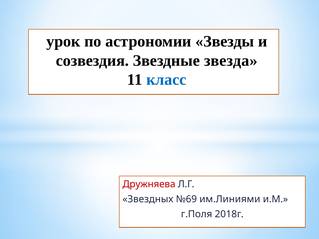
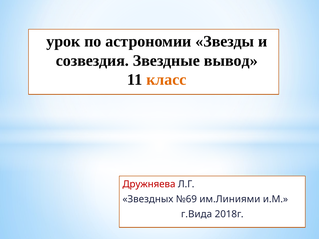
звезда: звезда -> вывод
класс colour: blue -> orange
г.Поля: г.Поля -> г.Вида
